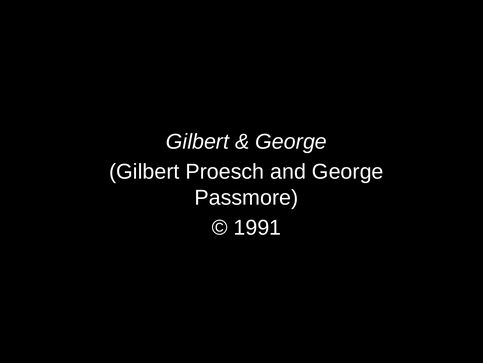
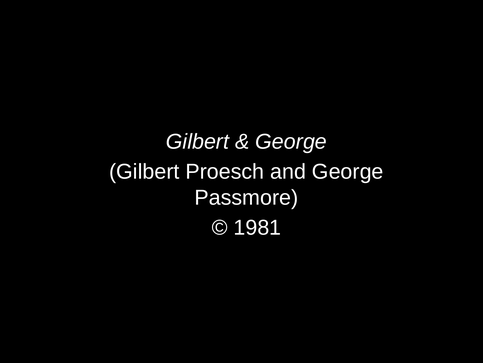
1991: 1991 -> 1981
